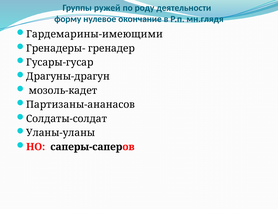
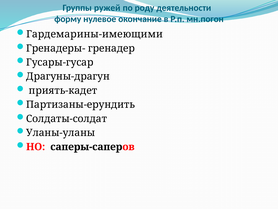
мн.глядя: мн.глядя -> мн.погон
мозоль-кадет: мозоль-кадет -> приять-кадет
Партизаны-ананасов: Партизаны-ананасов -> Партизаны-ерундить
